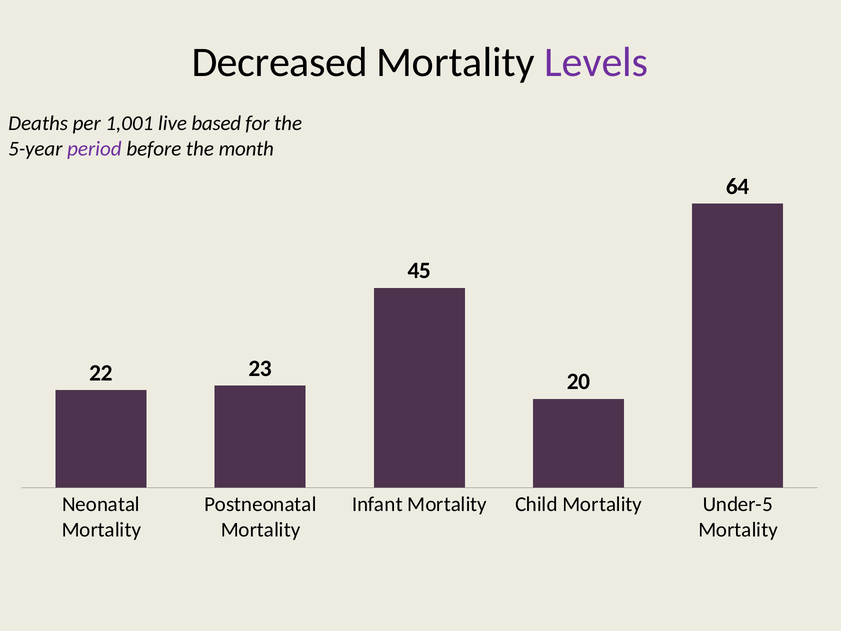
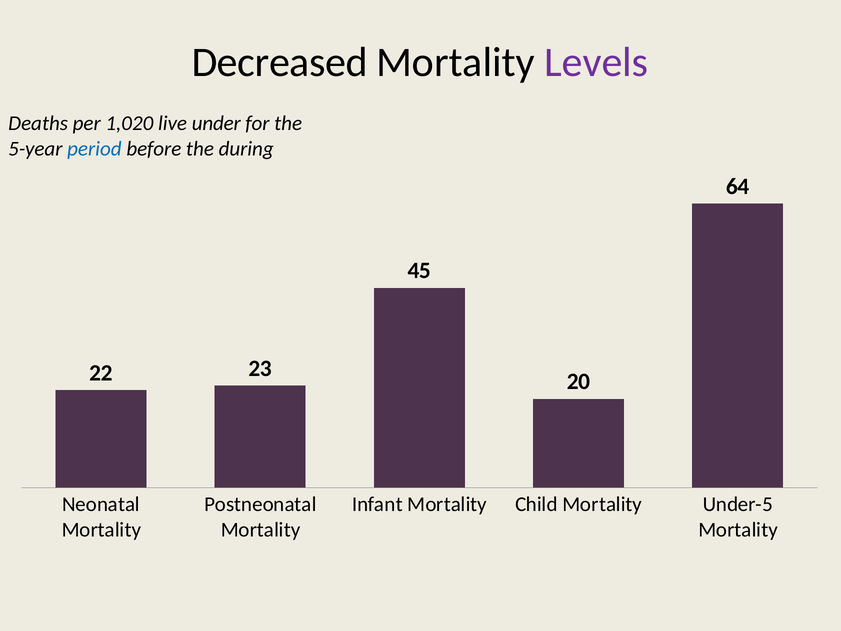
1,001: 1,001 -> 1,020
based: based -> under
period colour: purple -> blue
month: month -> during
